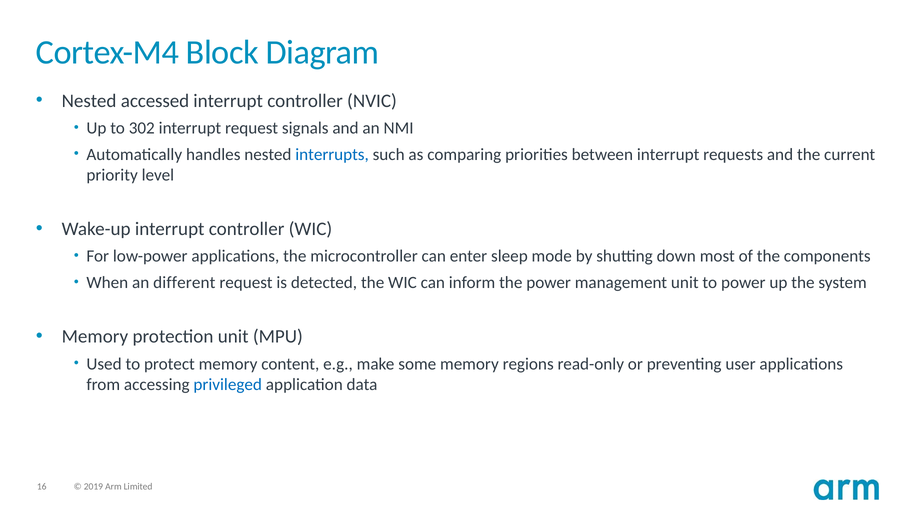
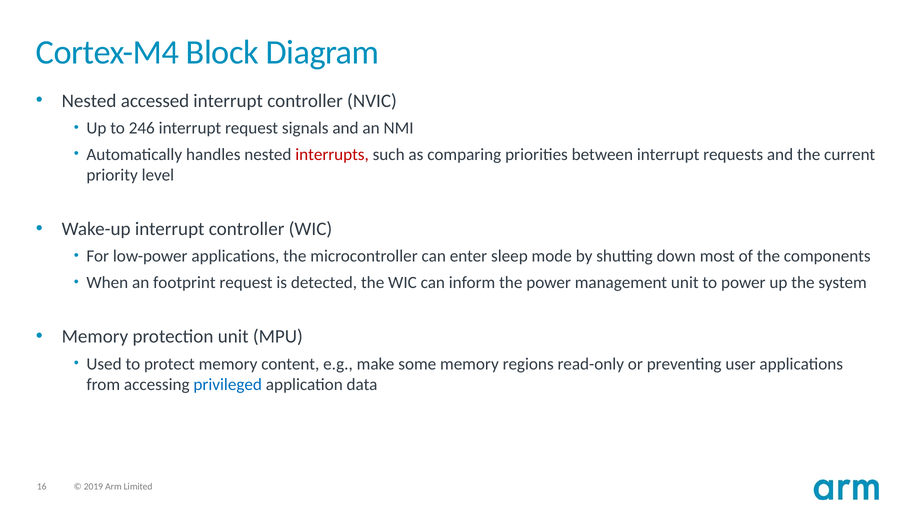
302: 302 -> 246
interrupts colour: blue -> red
different: different -> footprint
